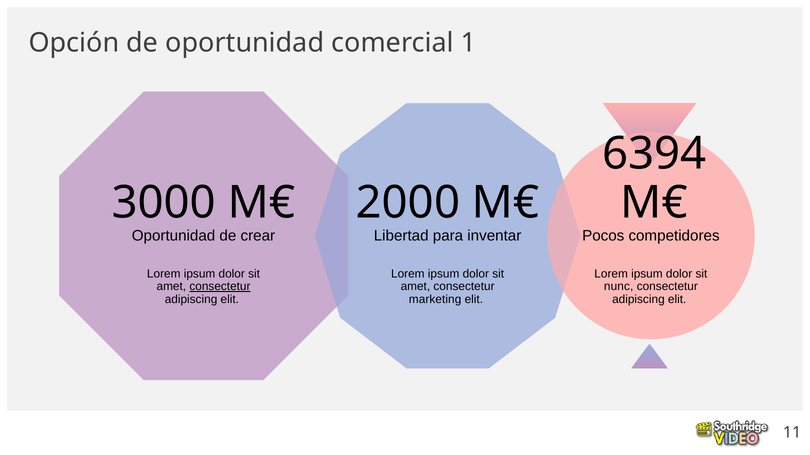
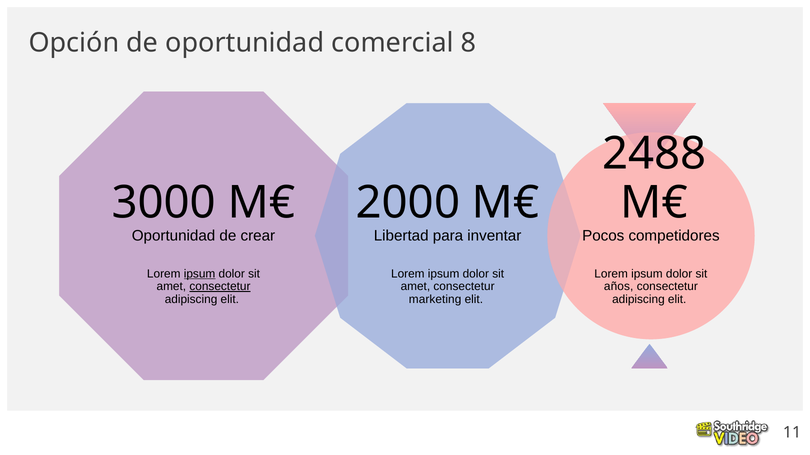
1: 1 -> 8
6394: 6394 -> 2488
ipsum at (200, 274) underline: none -> present
nunc: nunc -> años
